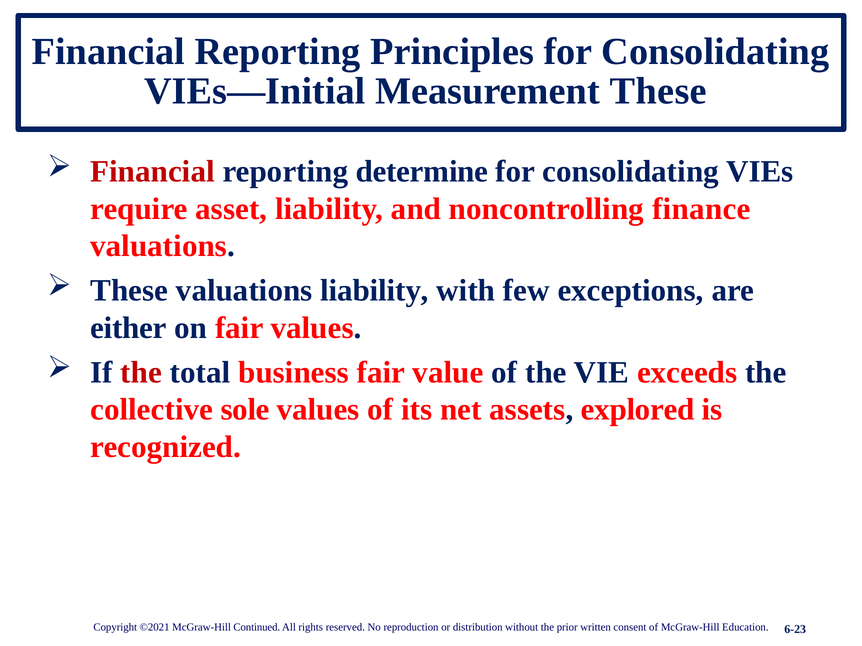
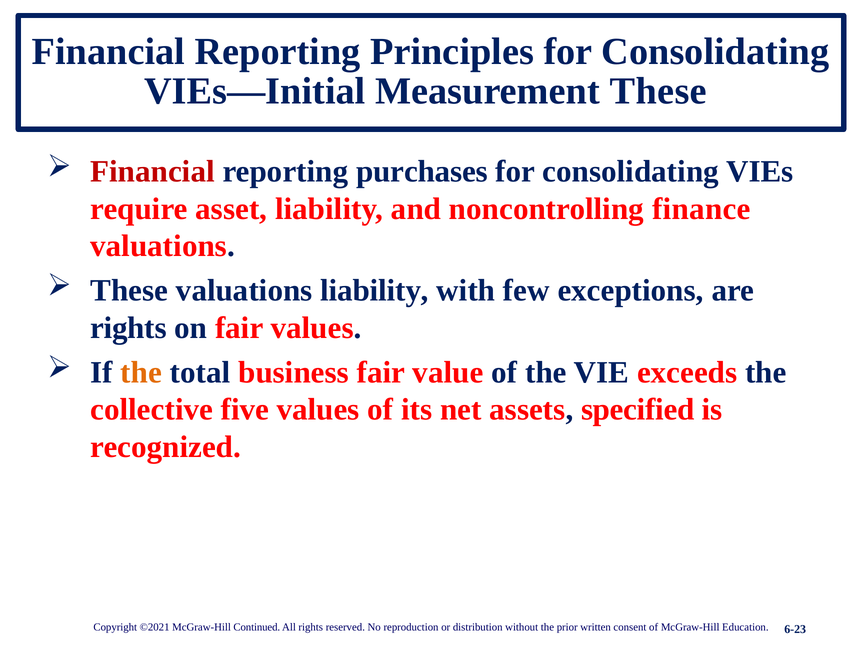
determine: determine -> purchases
either at (128, 328): either -> rights
the at (141, 373) colour: red -> orange
sole: sole -> five
explored: explored -> specified
